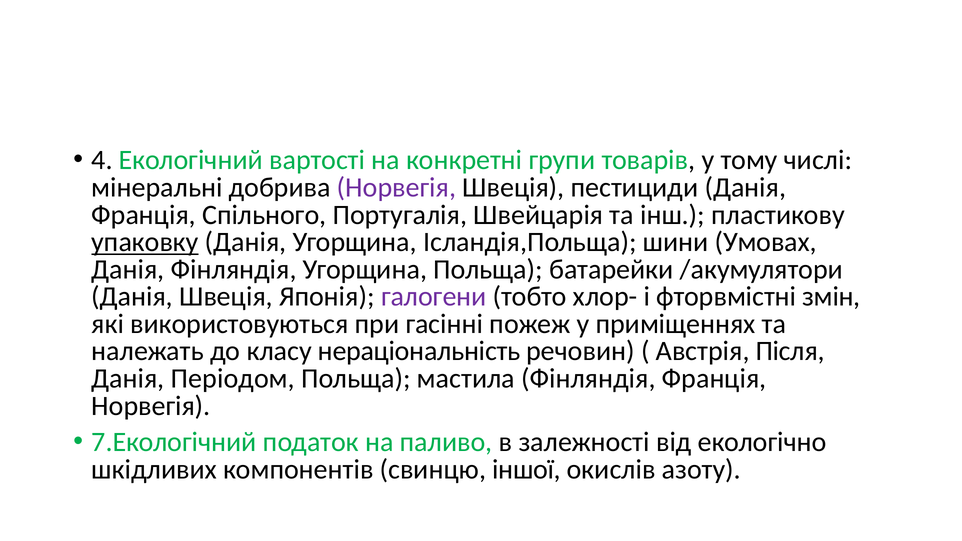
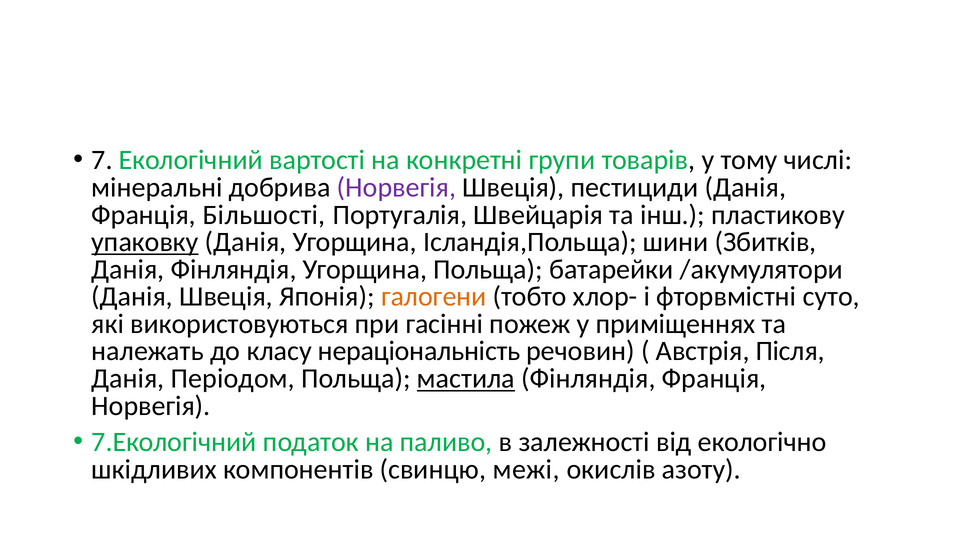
4: 4 -> 7
Спільного: Спільного -> Більшості
Умовах: Умовах -> Збитків
галогени colour: purple -> orange
змін: змін -> суто
мастила underline: none -> present
іншої: іншої -> межі
